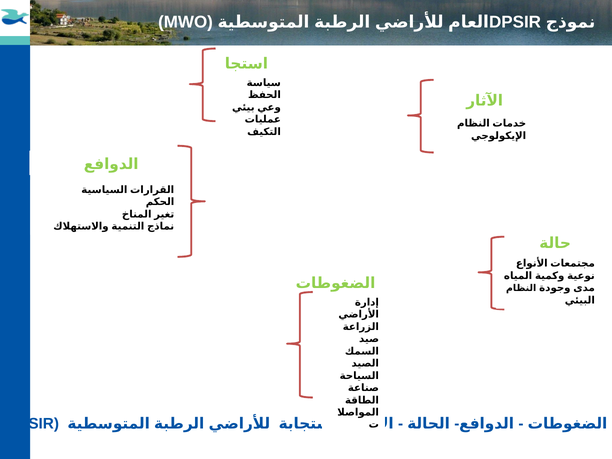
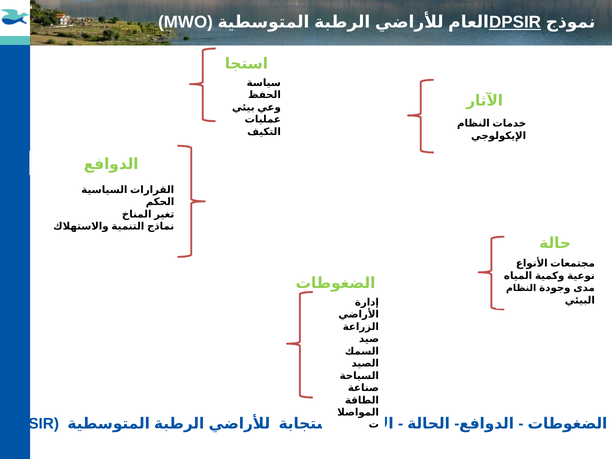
DPSIR at (515, 22) underline: none -> present
